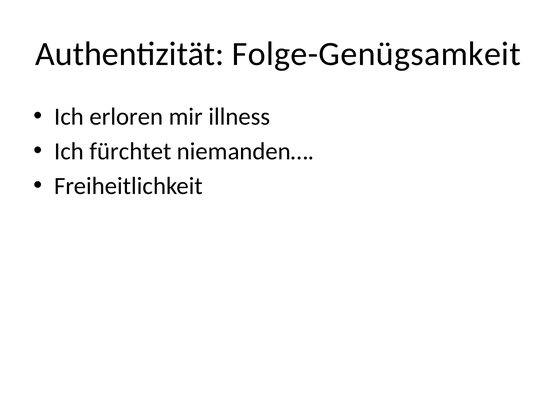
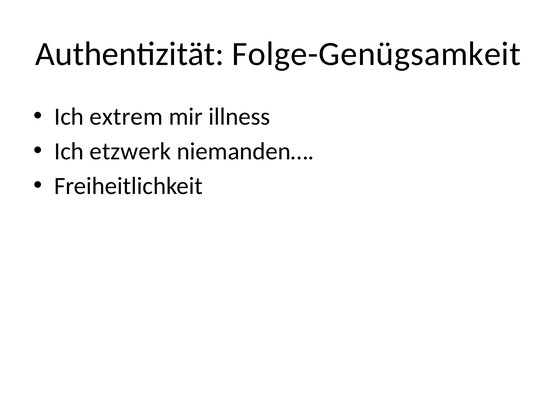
erloren: erloren -> extrem
fürchtet: fürchtet -> etzwerk
